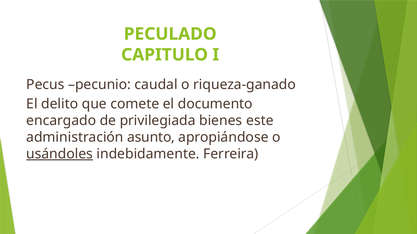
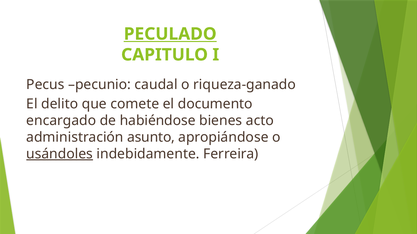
PECULADO underline: none -> present
privilegiada: privilegiada -> habiéndose
este: este -> acto
